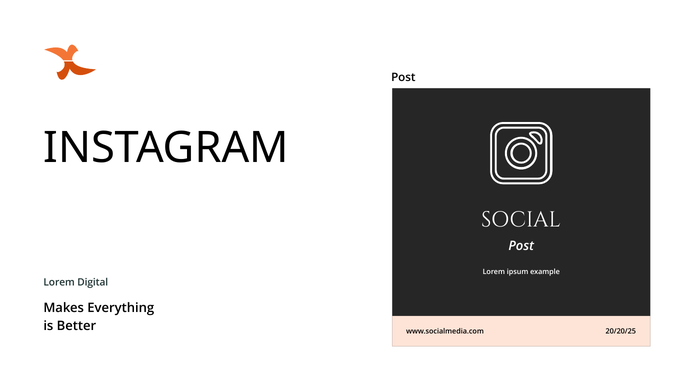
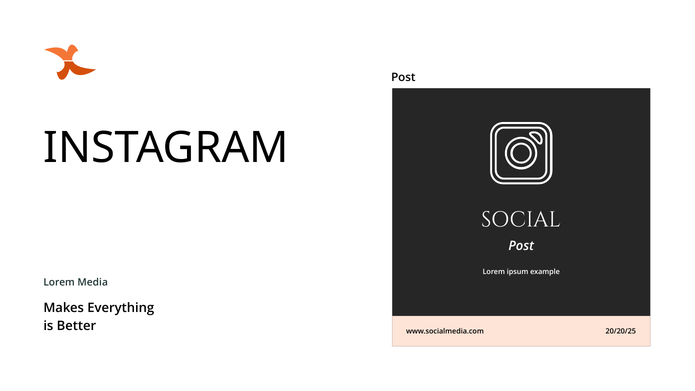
Digital: Digital -> Media
